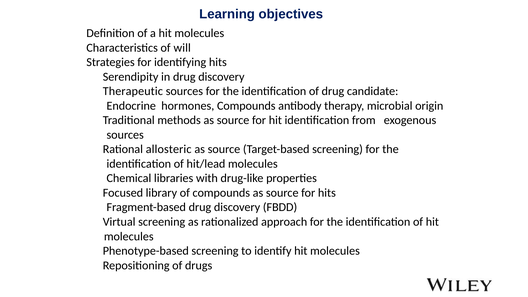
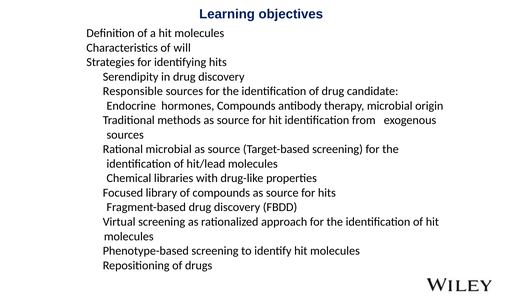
Therapeutic: Therapeutic -> Responsible
Rational allosteric: allosteric -> microbial
